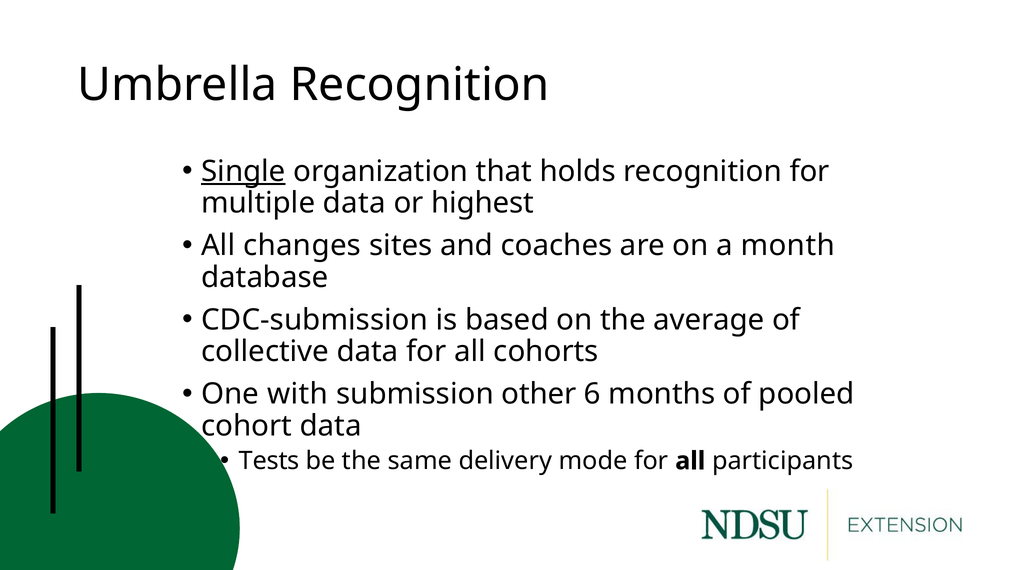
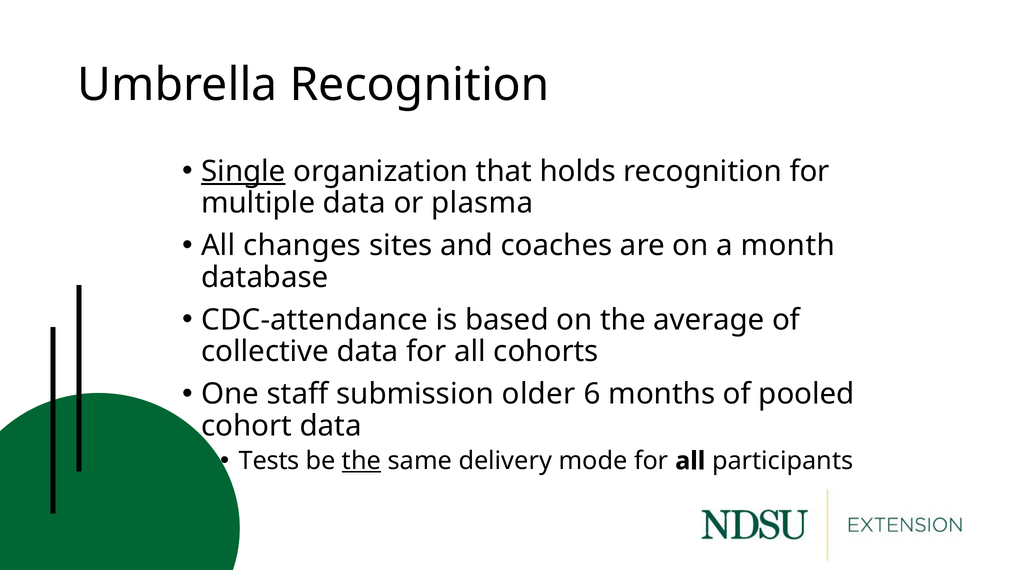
highest: highest -> plasma
CDC-submission: CDC-submission -> CDC-attendance
with: with -> staff
other: other -> older
the at (362, 461) underline: none -> present
